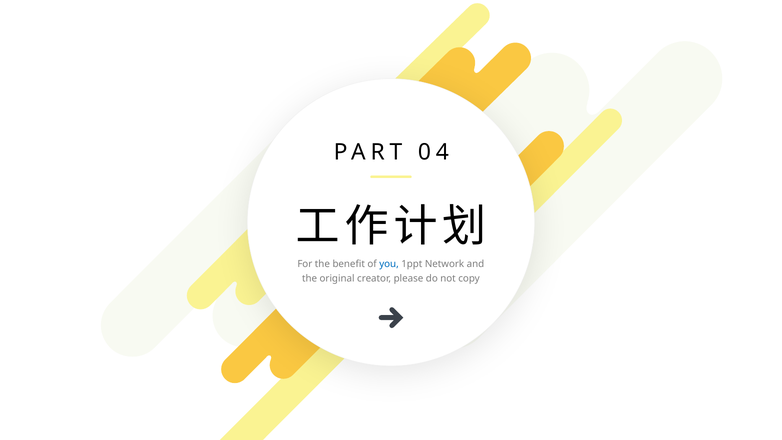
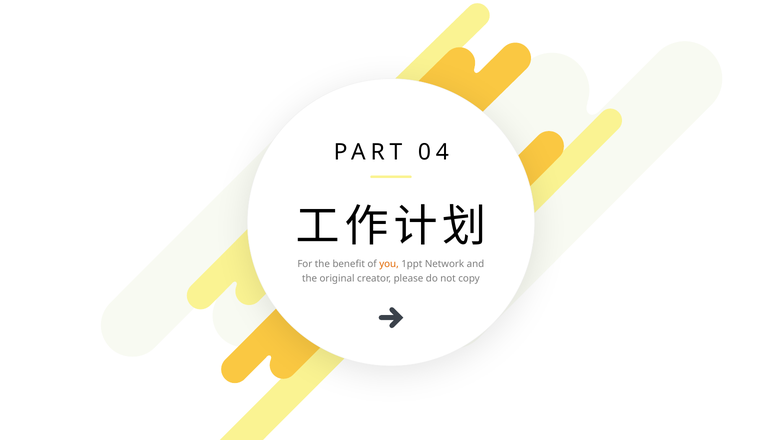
you colour: blue -> orange
